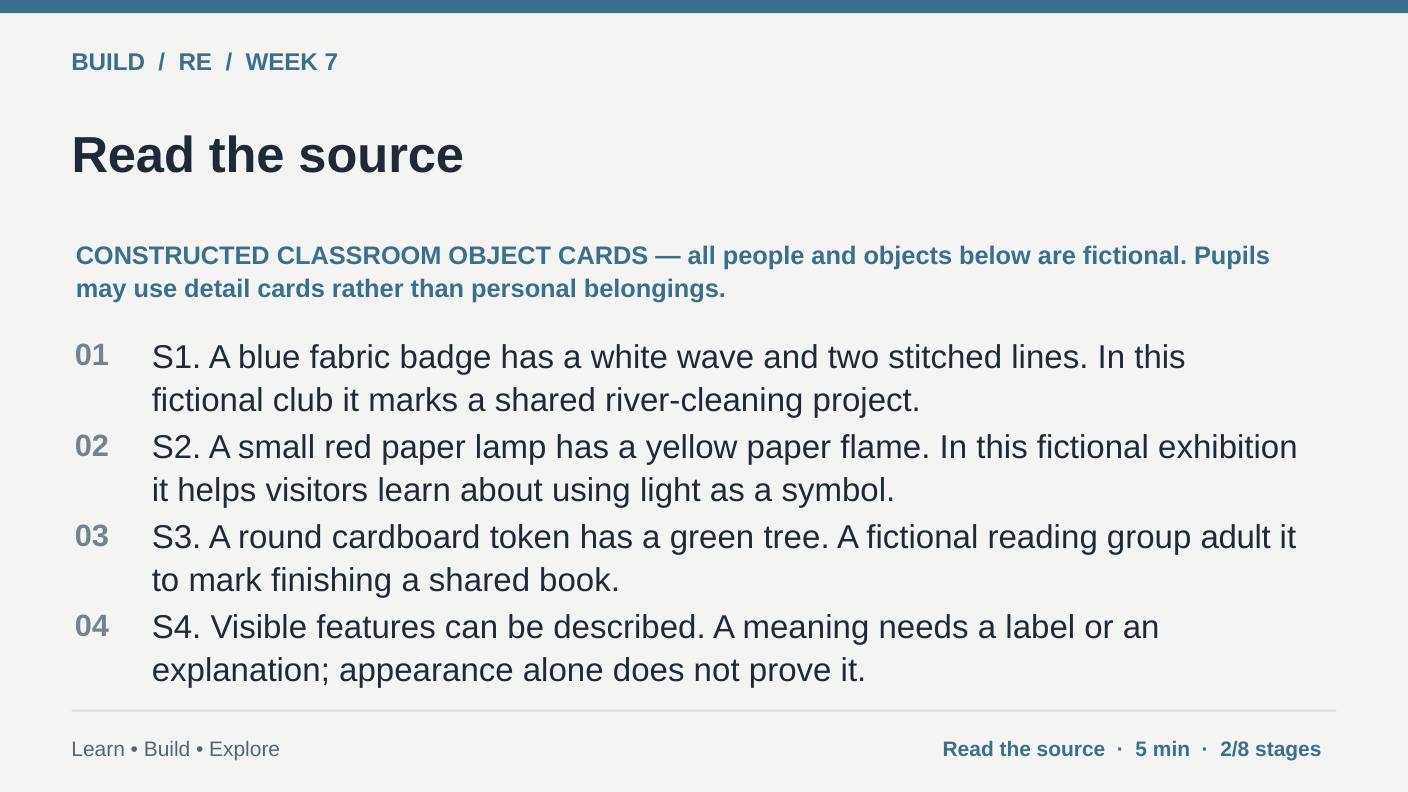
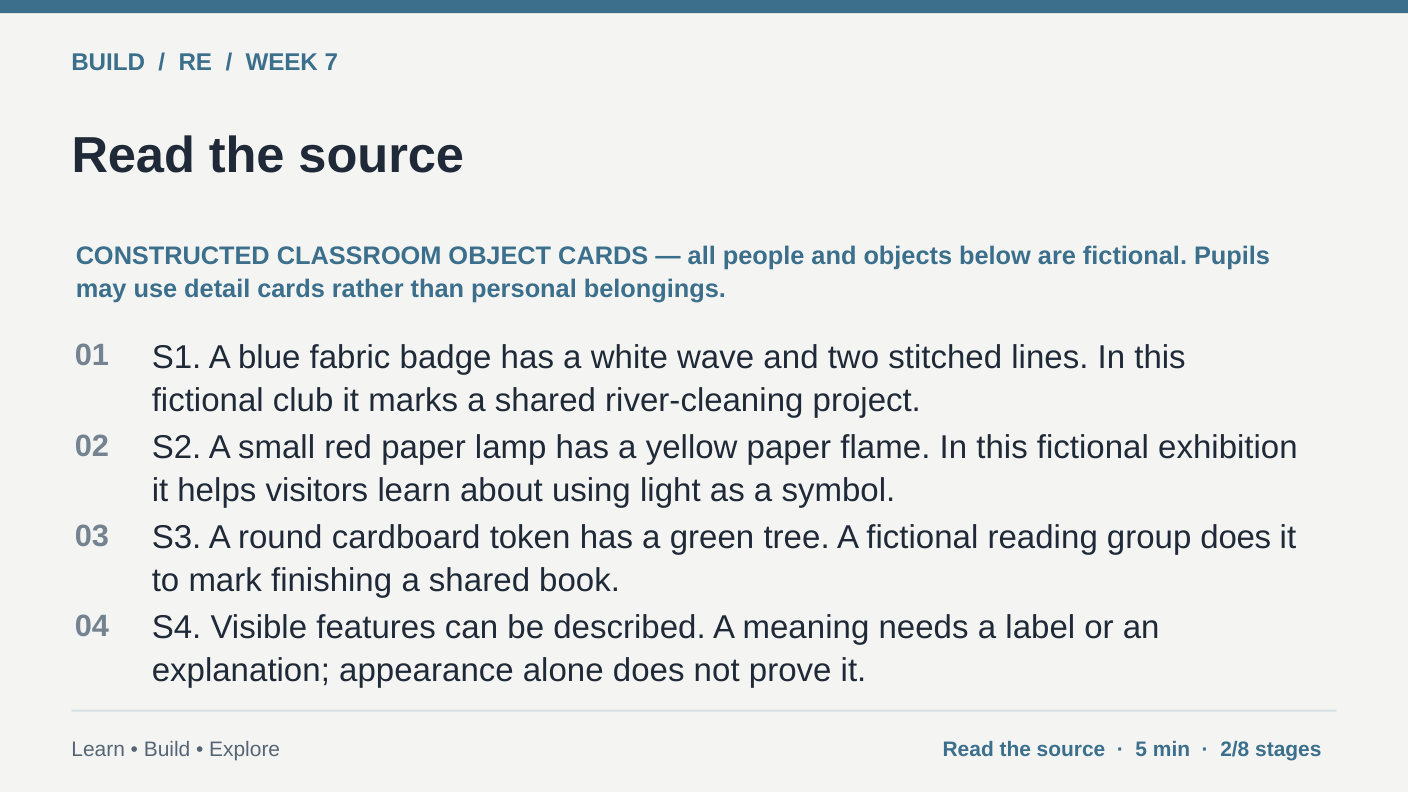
group adult: adult -> does
